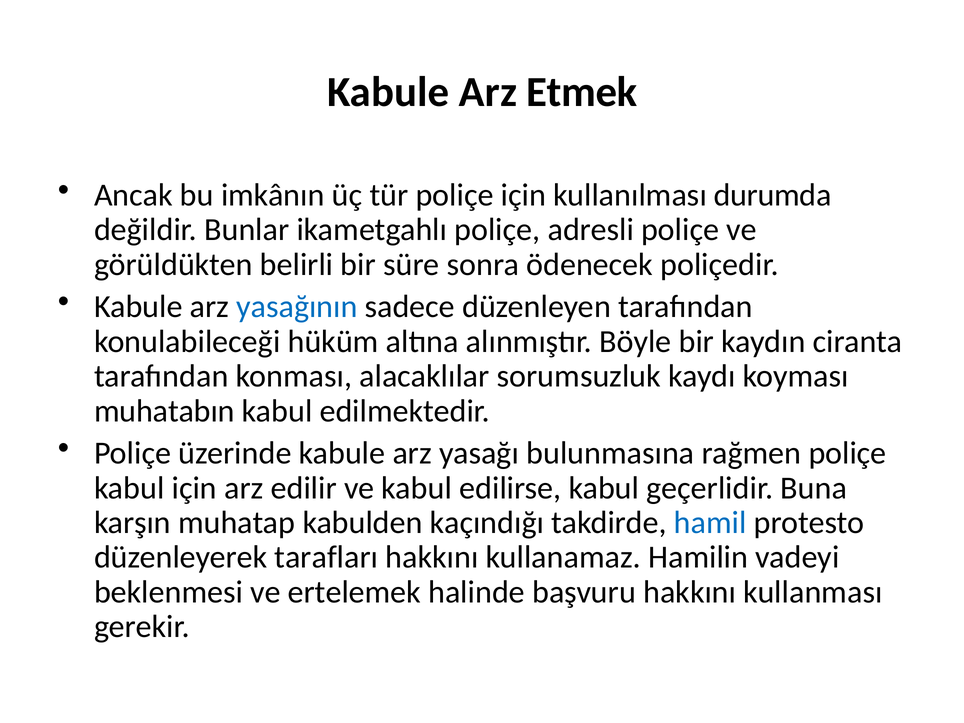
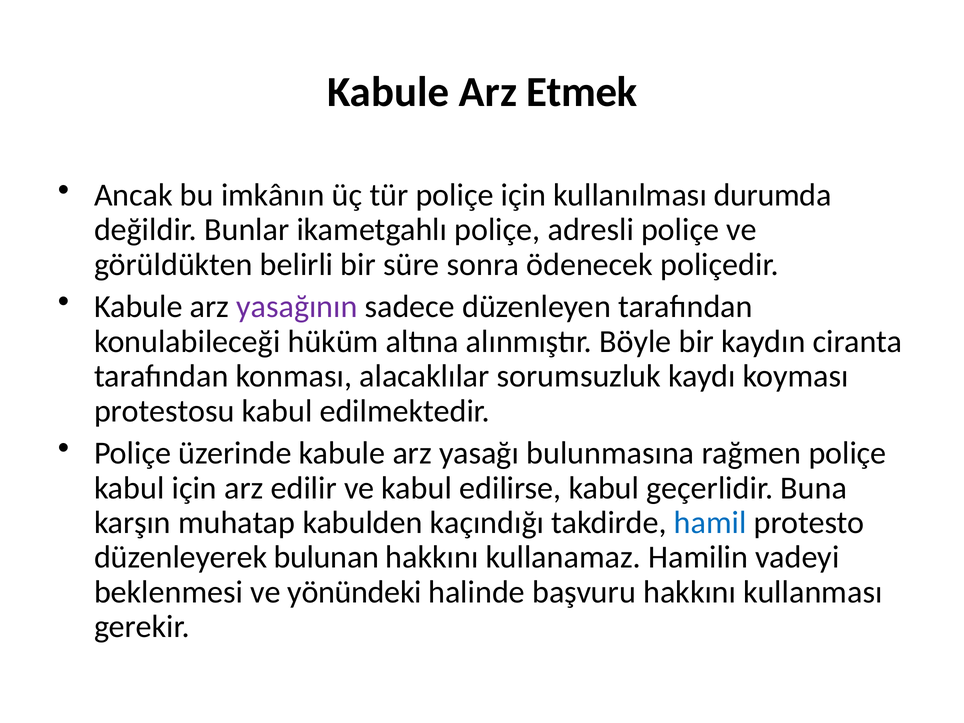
yasağının colour: blue -> purple
muhatabın: muhatabın -> protestosu
tarafları: tarafları -> bulunan
ertelemek: ertelemek -> yönündeki
